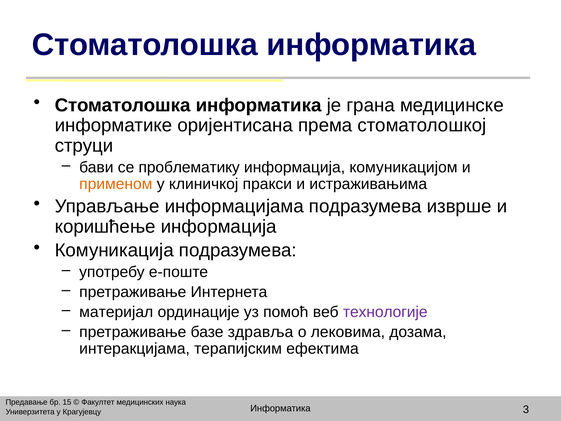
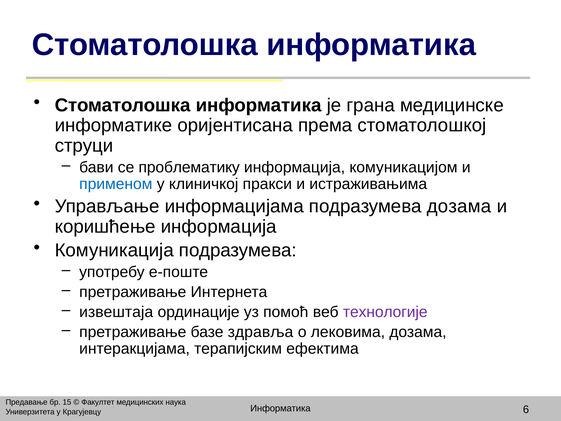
применом colour: orange -> blue
подразумева изврше: изврше -> дозама
материјал: материјал -> извештаја
3: 3 -> 6
